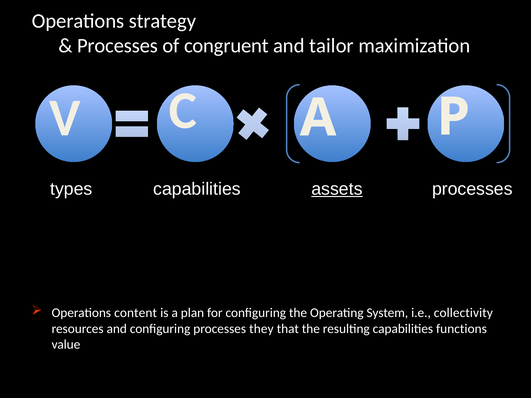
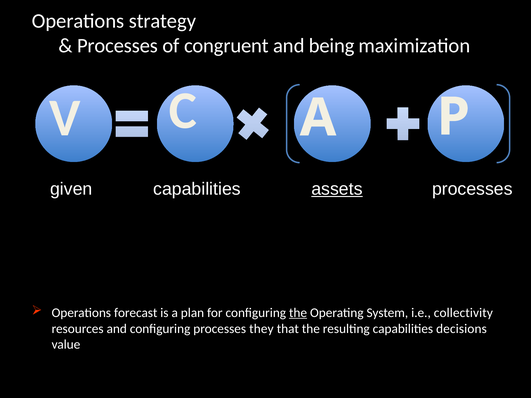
tailor: tailor -> being
types: types -> given
content: content -> forecast
the at (298, 313) underline: none -> present
functions: functions -> decisions
